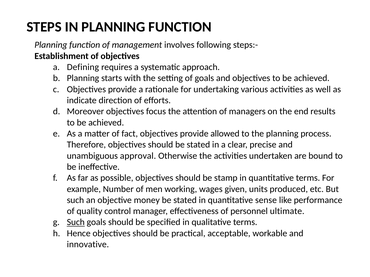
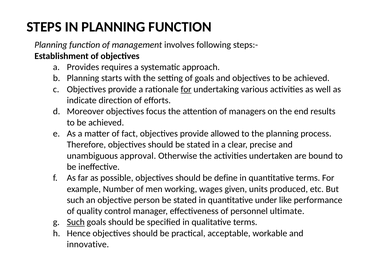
Defining: Defining -> Provides
for at (186, 89) underline: none -> present
stamp: stamp -> define
money: money -> person
sense: sense -> under
